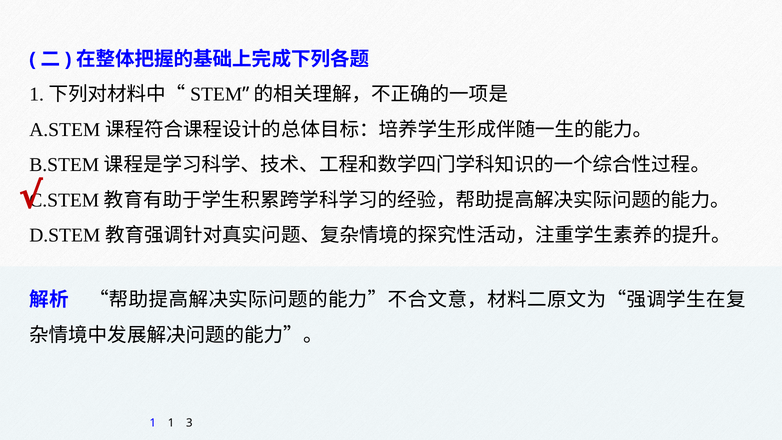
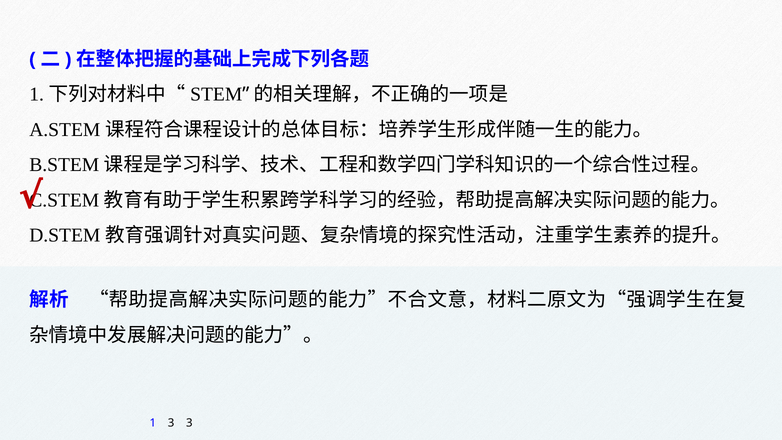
1 1: 1 -> 3
